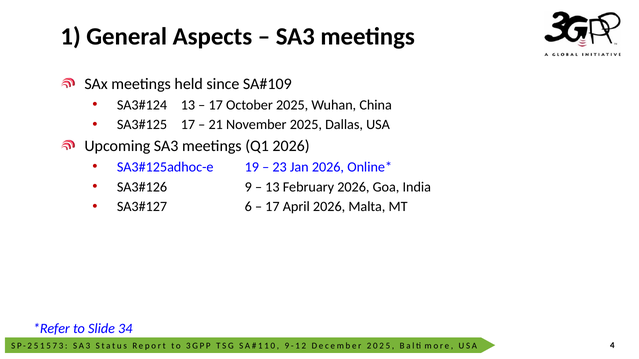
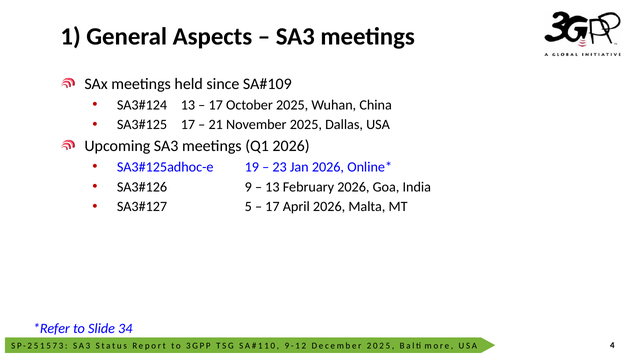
6: 6 -> 5
